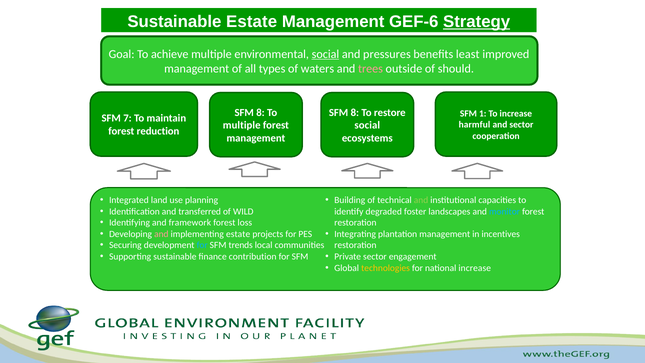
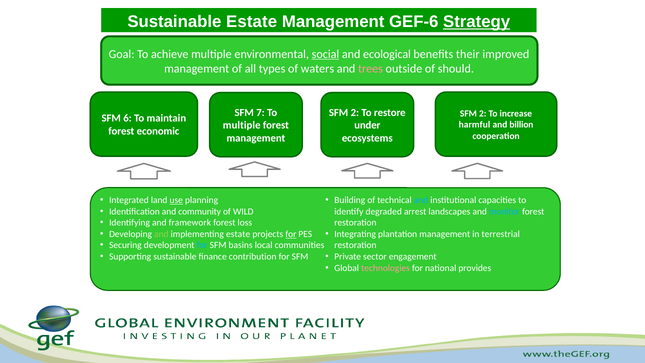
pressures: pressures -> ecological
least: least -> their
8 at (260, 112): 8 -> 7
8 at (355, 112): 8 -> 2
1 at (483, 113): 1 -> 2
7: 7 -> 6
and sector: sector -> billion
social at (367, 125): social -> under
reduction: reduction -> economic
use underline: none -> present
and at (421, 200) colour: light green -> light blue
transferred: transferred -> community
foster: foster -> arrest
and at (161, 234) colour: pink -> light green
for at (291, 234) underline: none -> present
incentives: incentives -> terrestrial
trends: trends -> basins
technologies colour: yellow -> pink
national increase: increase -> provides
